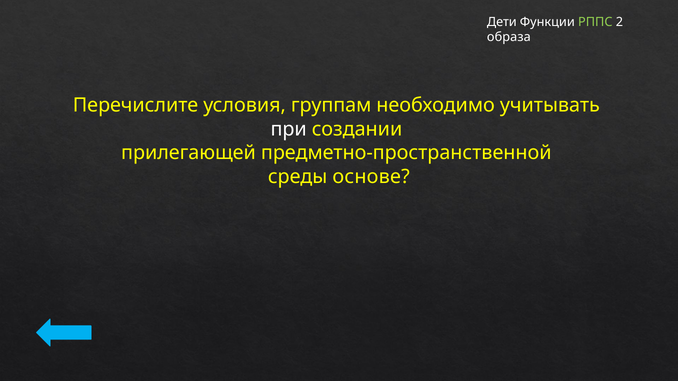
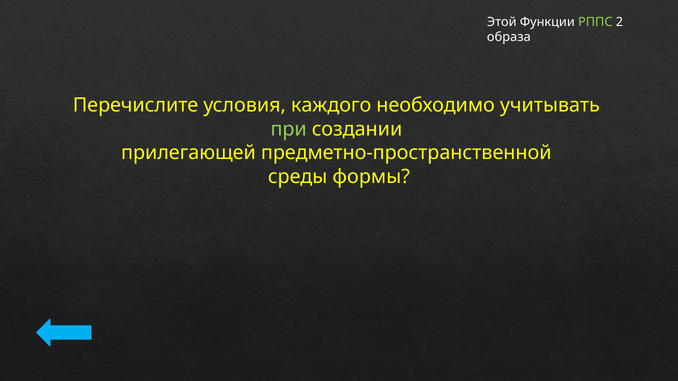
Дети: Дети -> Этой
группам: группам -> каждого
при colour: white -> light green
основе: основе -> формы
